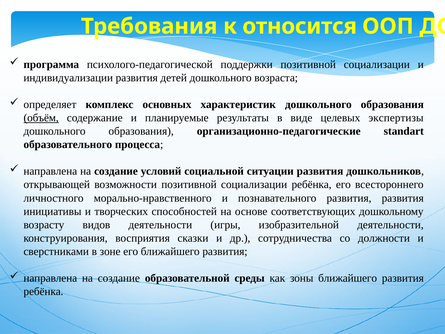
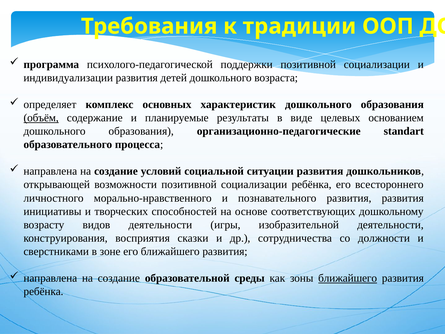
относится: относится -> традиции
экспертизы: экспертизы -> основанием
ближайшего at (348, 278) underline: none -> present
